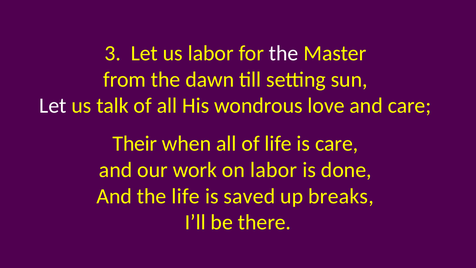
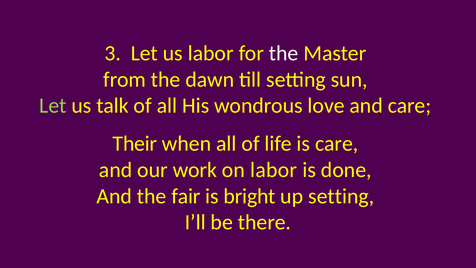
Let at (53, 106) colour: white -> light green
the life: life -> fair
saved: saved -> bright
up breaks: breaks -> setting
